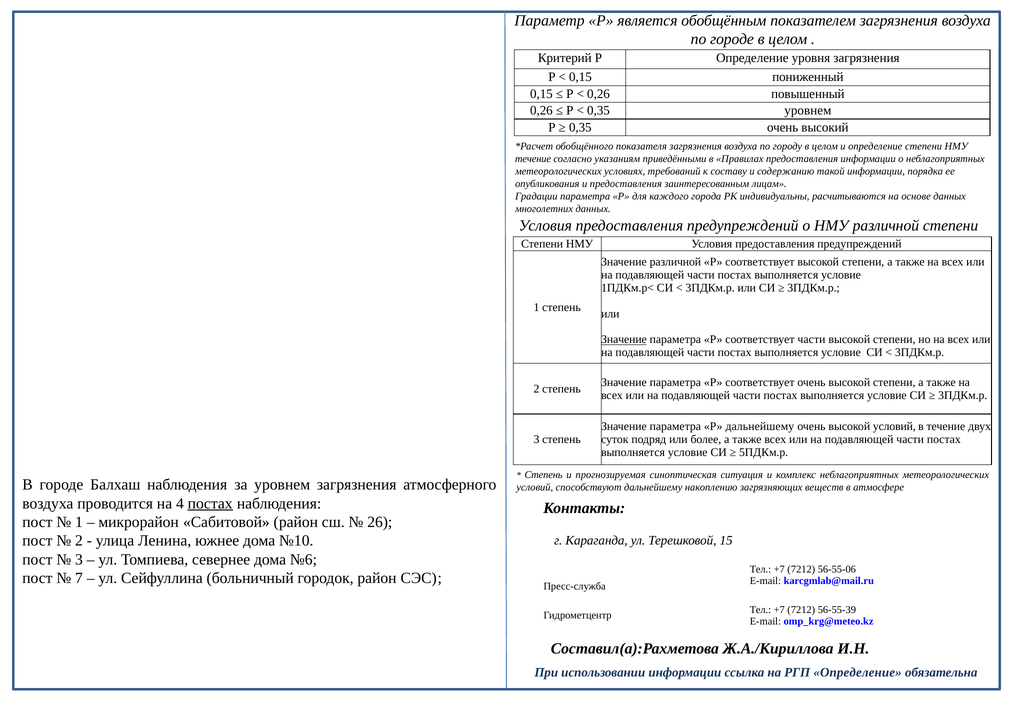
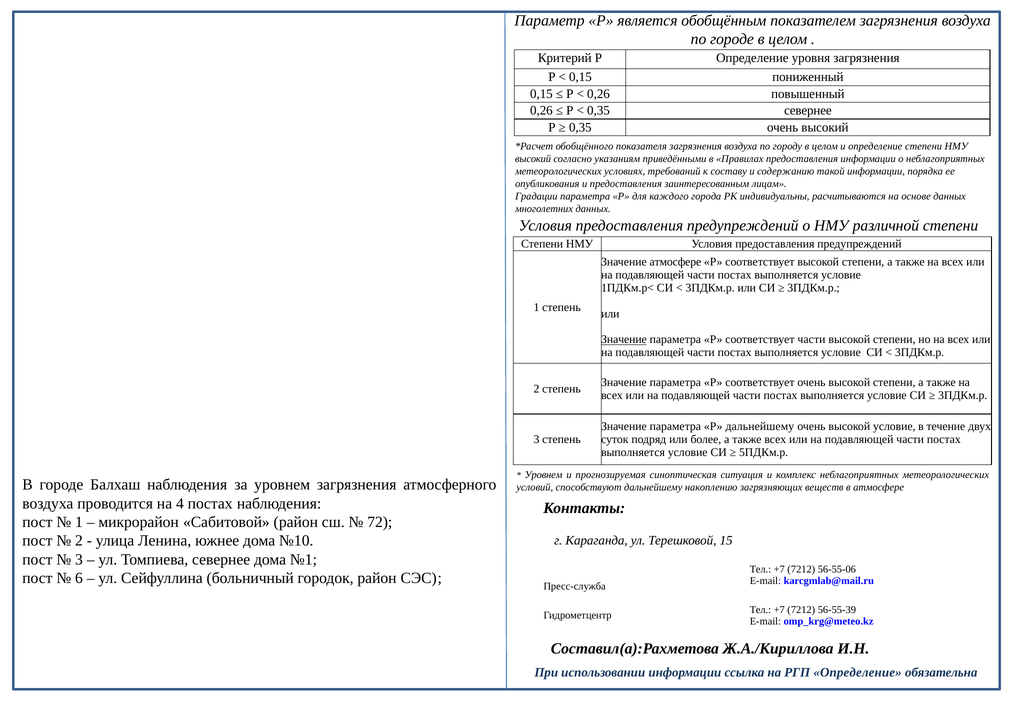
0,35 уровнем: уровнем -> севернее
течение at (533, 159): течение -> высокий
Значение различной: различной -> атмосфере
высокой условий: условий -> условие
Степень at (544, 475): Степень -> Уровнем
постах at (210, 504) underline: present -> none
26: 26 -> 72
№6: №6 -> №1
7: 7 -> 6
